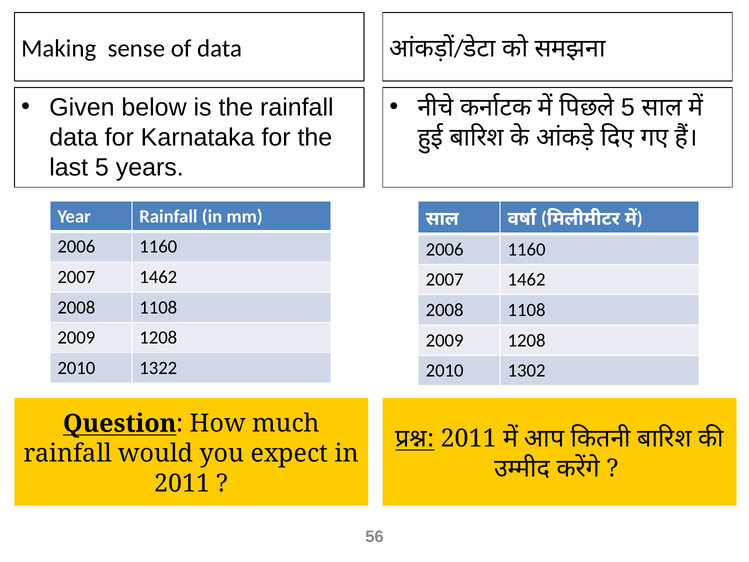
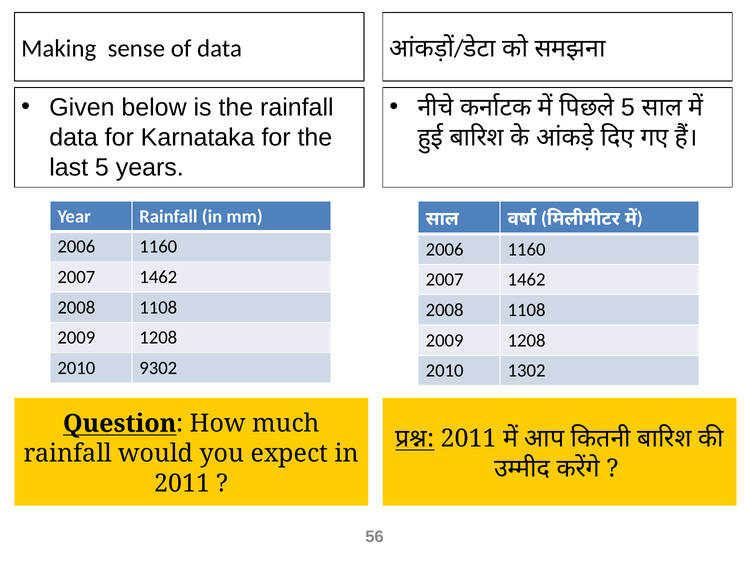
1322: 1322 -> 9302
